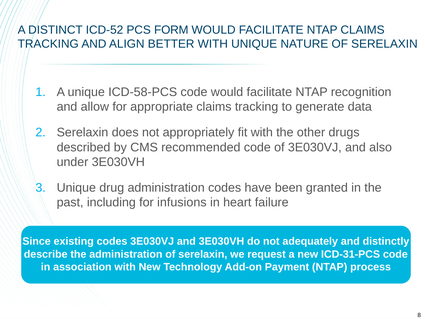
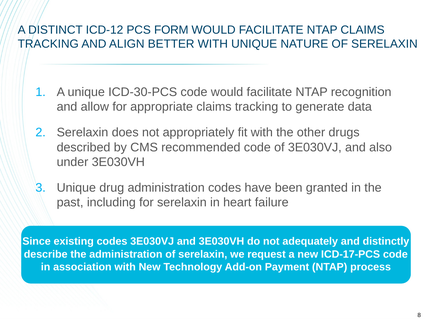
ICD-52: ICD-52 -> ICD-12
ICD-58-PCS: ICD-58-PCS -> ICD-30-PCS
for infusions: infusions -> serelaxin
ICD-31-PCS: ICD-31-PCS -> ICD-17-PCS
